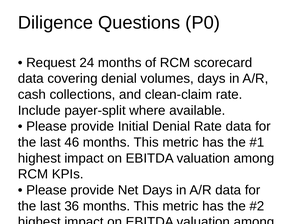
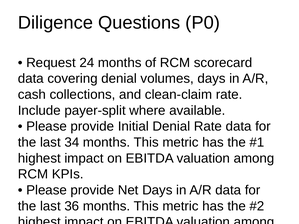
46: 46 -> 34
